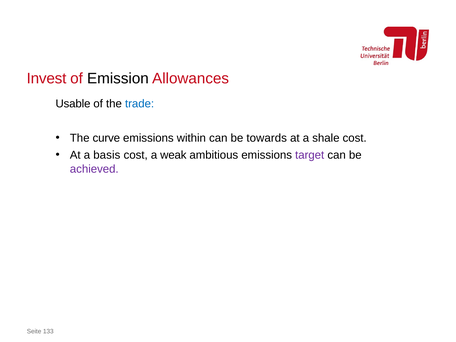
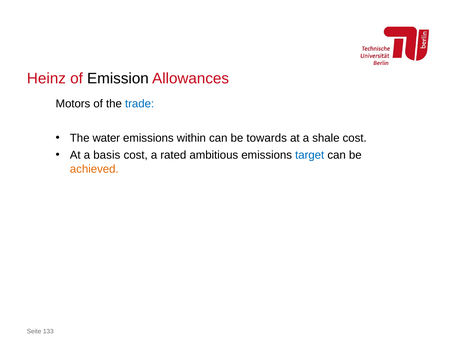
Invest: Invest -> Heinz
Usable: Usable -> Motors
curve: curve -> water
weak: weak -> rated
target colour: purple -> blue
achieved colour: purple -> orange
